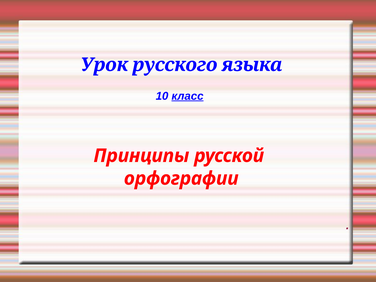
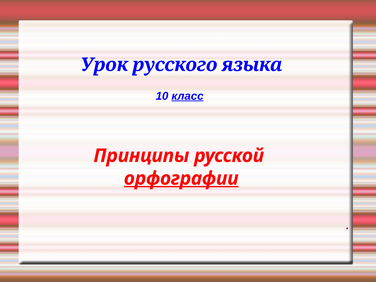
орфографии underline: none -> present
